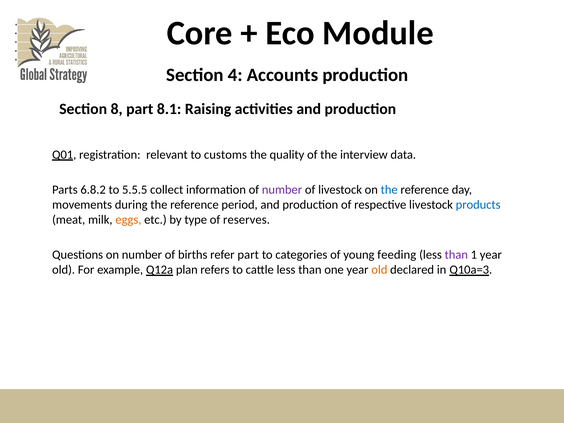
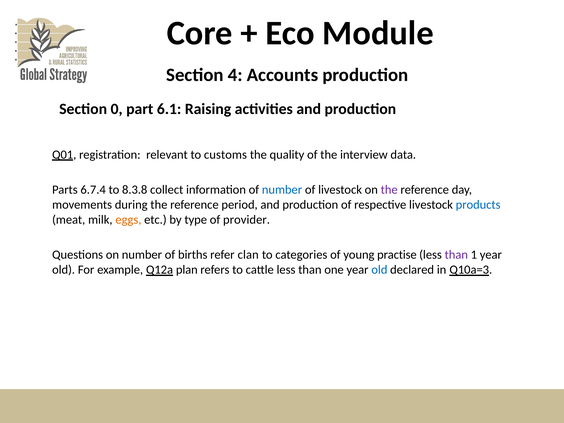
8: 8 -> 0
8.1: 8.1 -> 6.1
6.8.2: 6.8.2 -> 6.7.4
5.5.5: 5.5.5 -> 8.3.8
number at (282, 190) colour: purple -> blue
the at (389, 190) colour: blue -> purple
reserves: reserves -> provider
refer part: part -> clan
feeding: feeding -> practise
old at (379, 270) colour: orange -> blue
